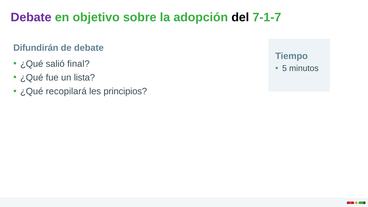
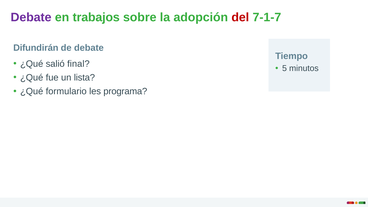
objetivo: objetivo -> trabajos
del colour: black -> red
recopilará: recopilará -> formulario
principios: principios -> programa
